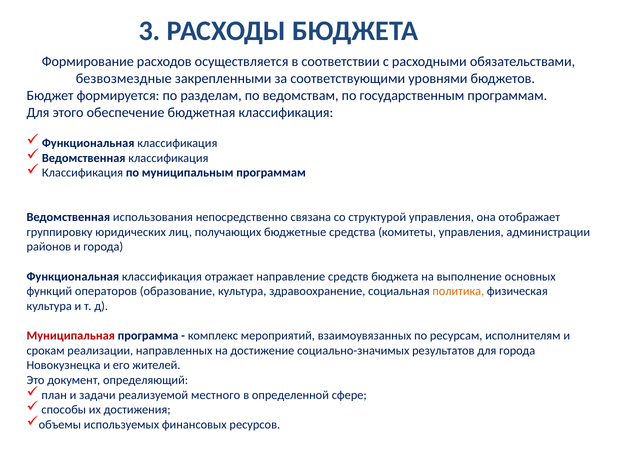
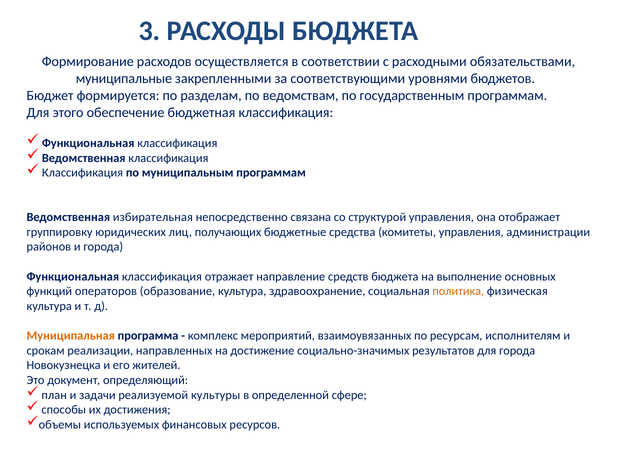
безвозмездные: безвозмездные -> муниципальные
использования: использования -> избирательная
Муниципальная colour: red -> orange
местного: местного -> культуры
